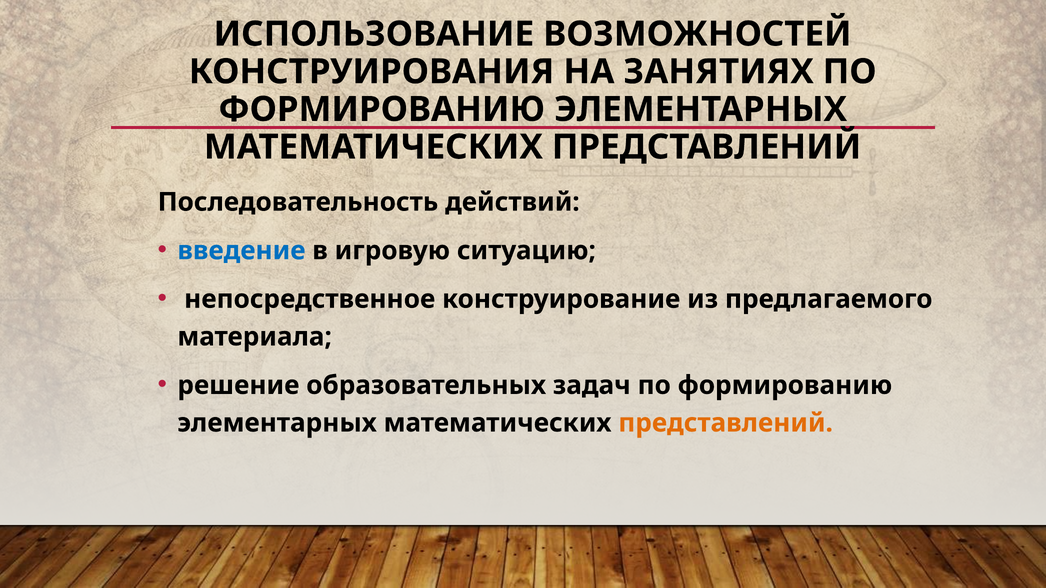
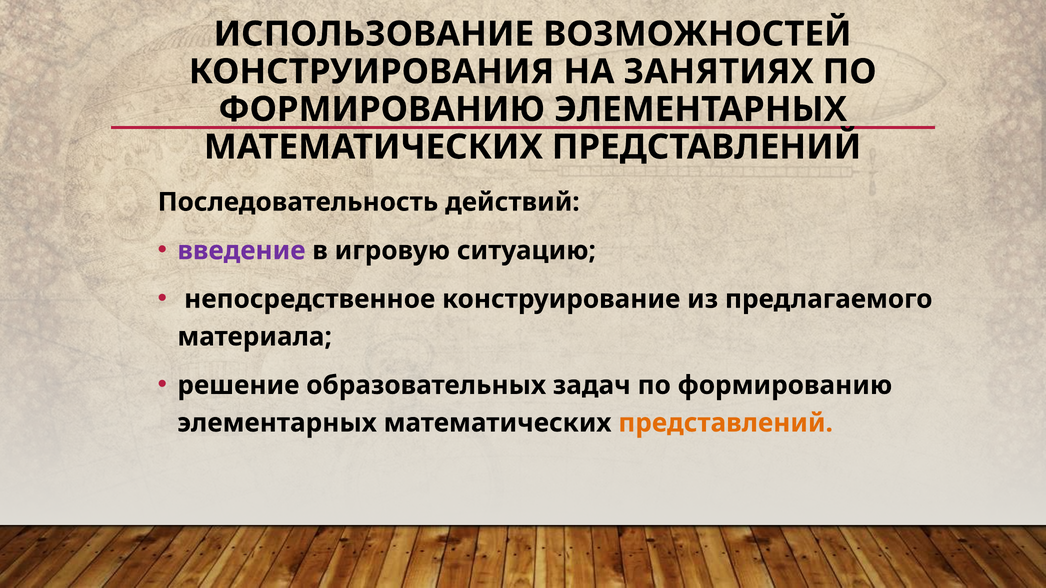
введение colour: blue -> purple
